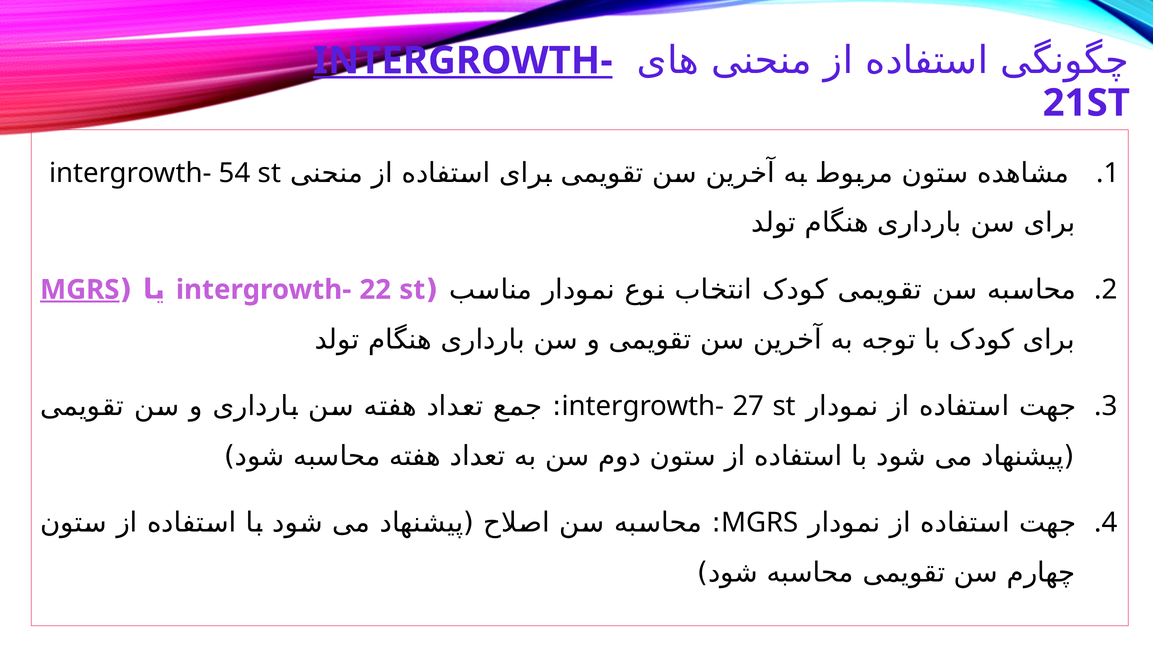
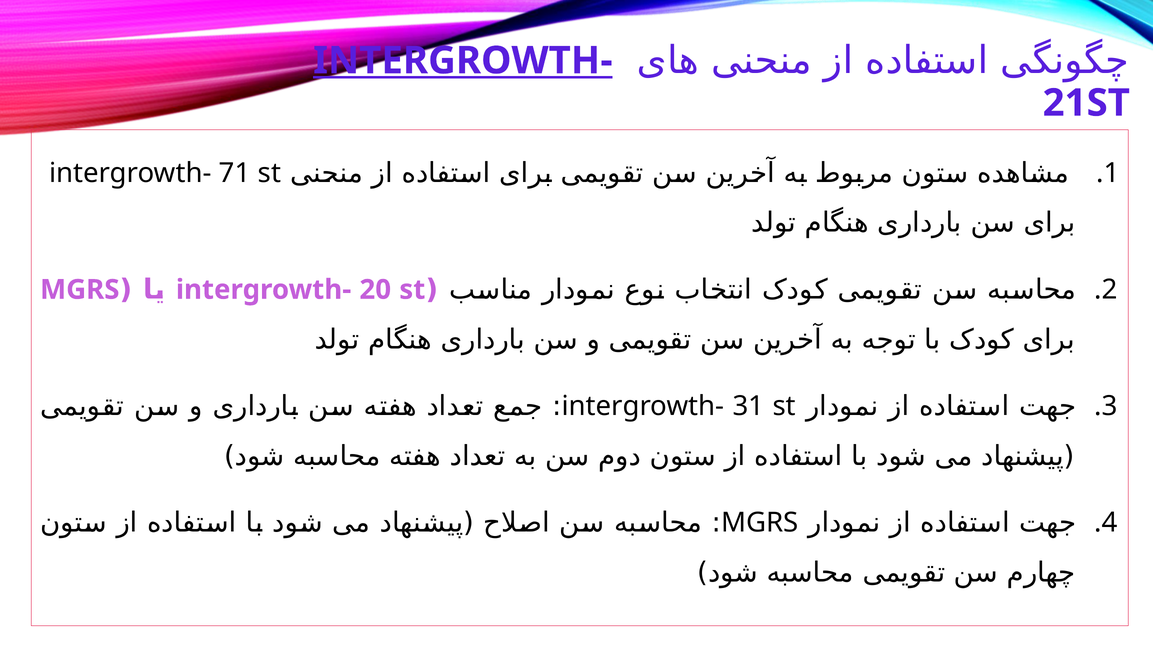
54: 54 -> 71
MGRS at (80, 290) underline: present -> none
22: 22 -> 20
27: 27 -> 31
